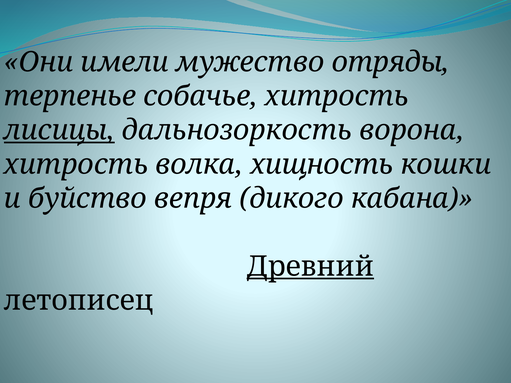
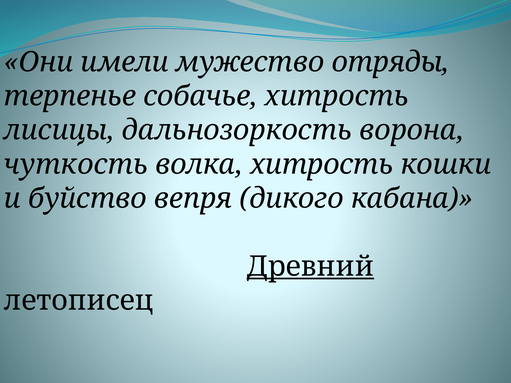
лисицы underline: present -> none
хитрость at (76, 164): хитрость -> чуткость
волка хищность: хищность -> хитрость
